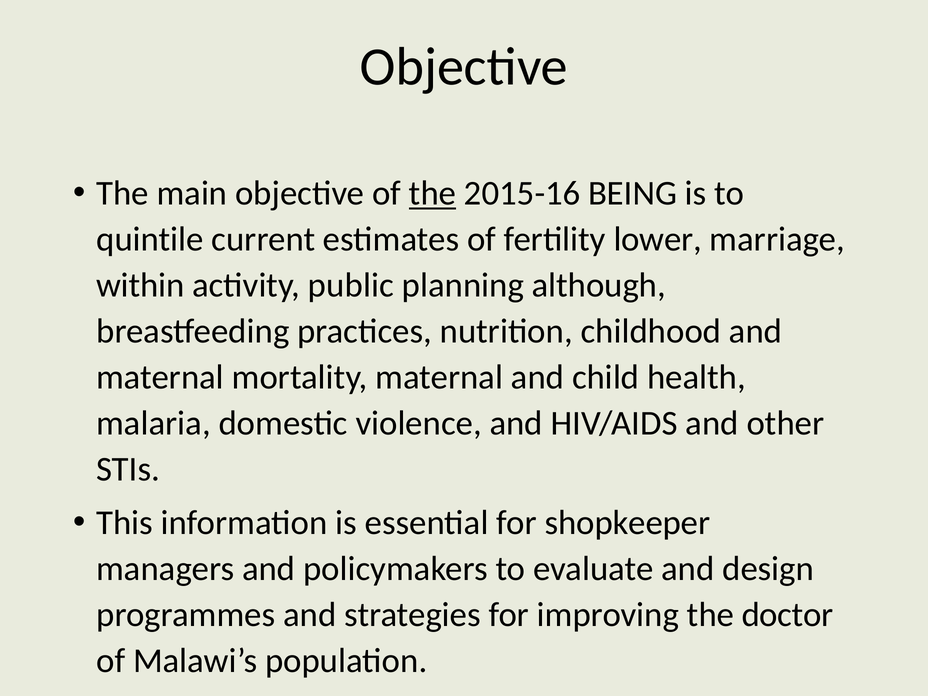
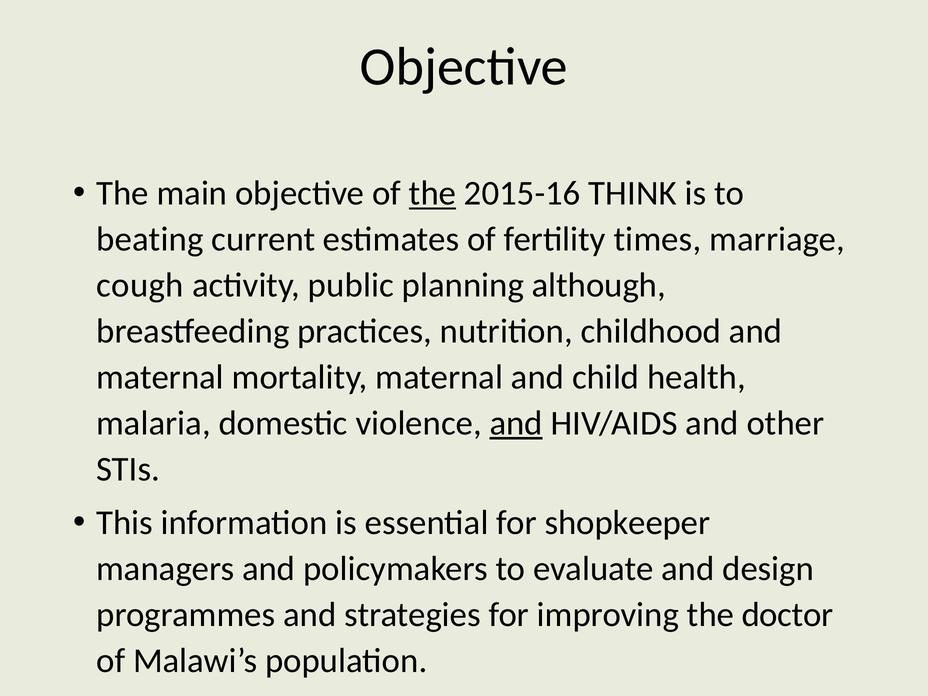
BEING: BEING -> THINK
quintile: quintile -> beating
lower: lower -> times
within: within -> cough
and at (516, 423) underline: none -> present
